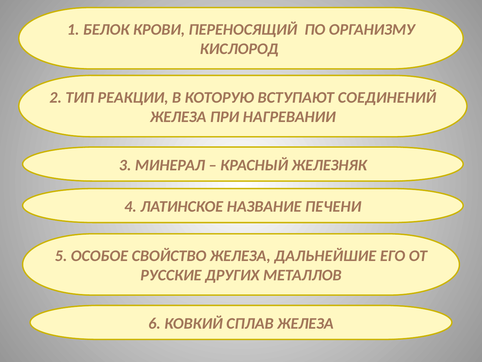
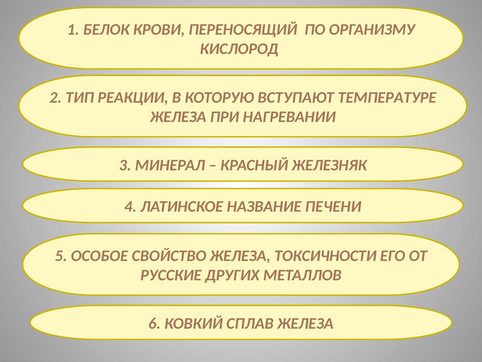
СОЕДИНЕНИЙ: СОЕДИНЕНИЙ -> ТЕМПЕРАТУРЕ
ДАЛЬНЕЙШИЕ: ДАЛЬНЕЙШИЕ -> ТОКСИЧНОСТИ
